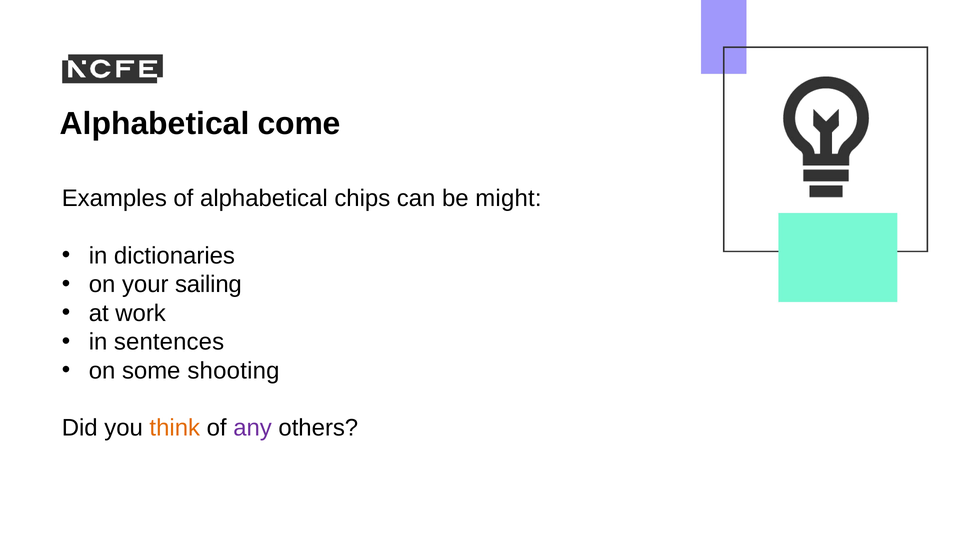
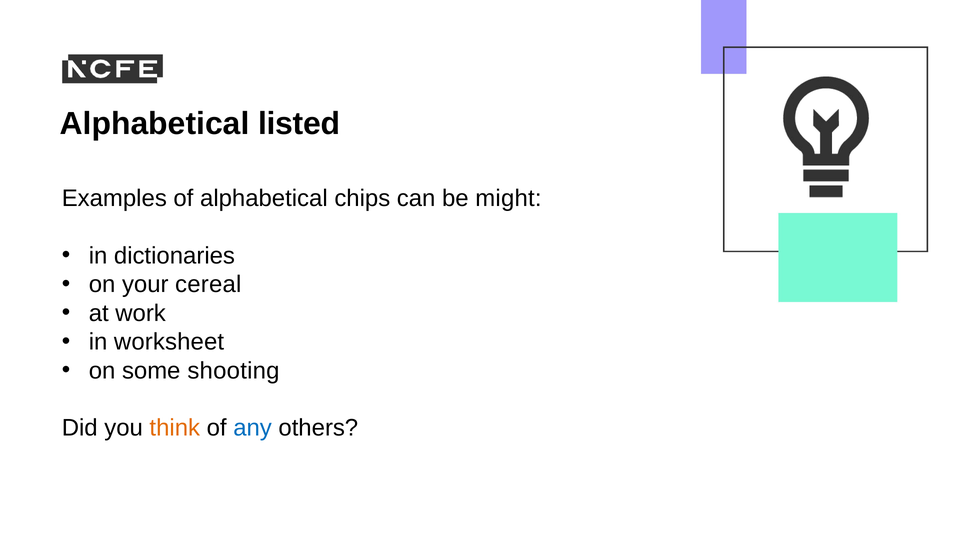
come: come -> listed
sailing: sailing -> cereal
sentences: sentences -> worksheet
any colour: purple -> blue
